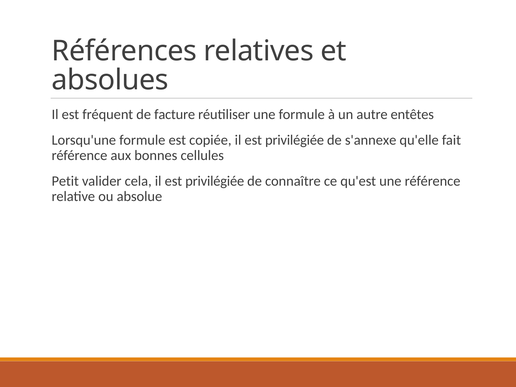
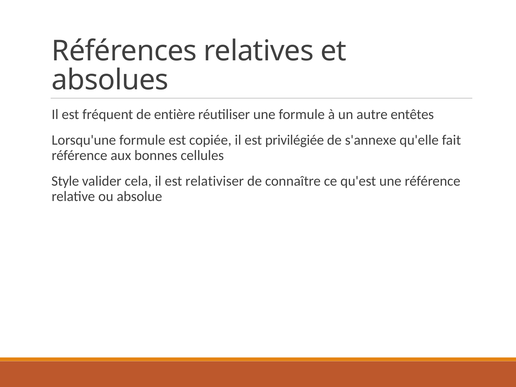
facture: facture -> entière
Petit: Petit -> Style
cela il est privilégiée: privilégiée -> relativiser
